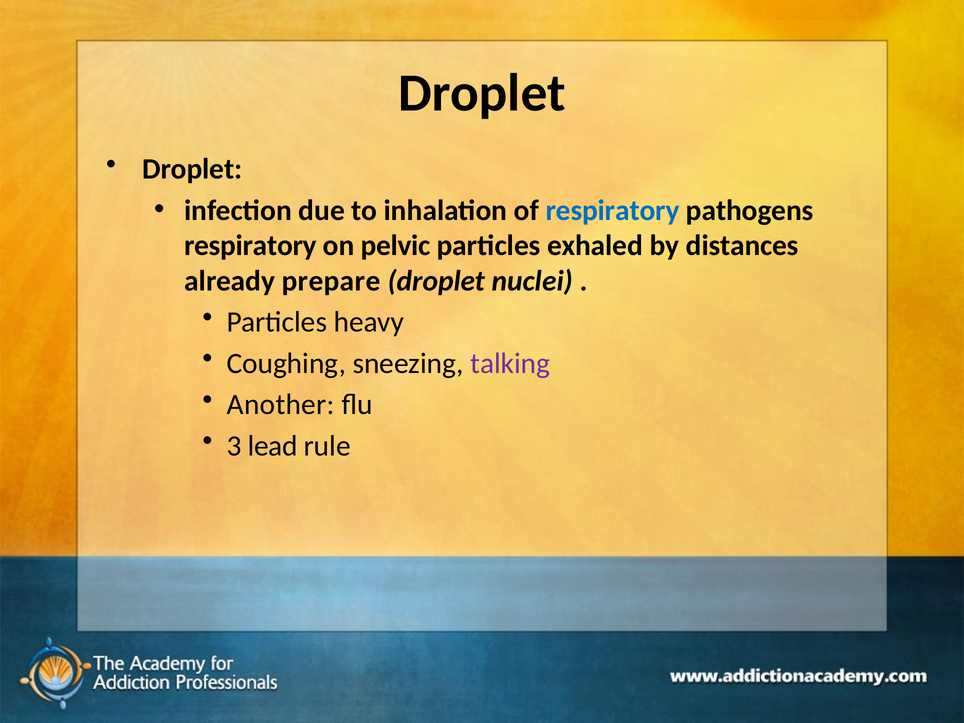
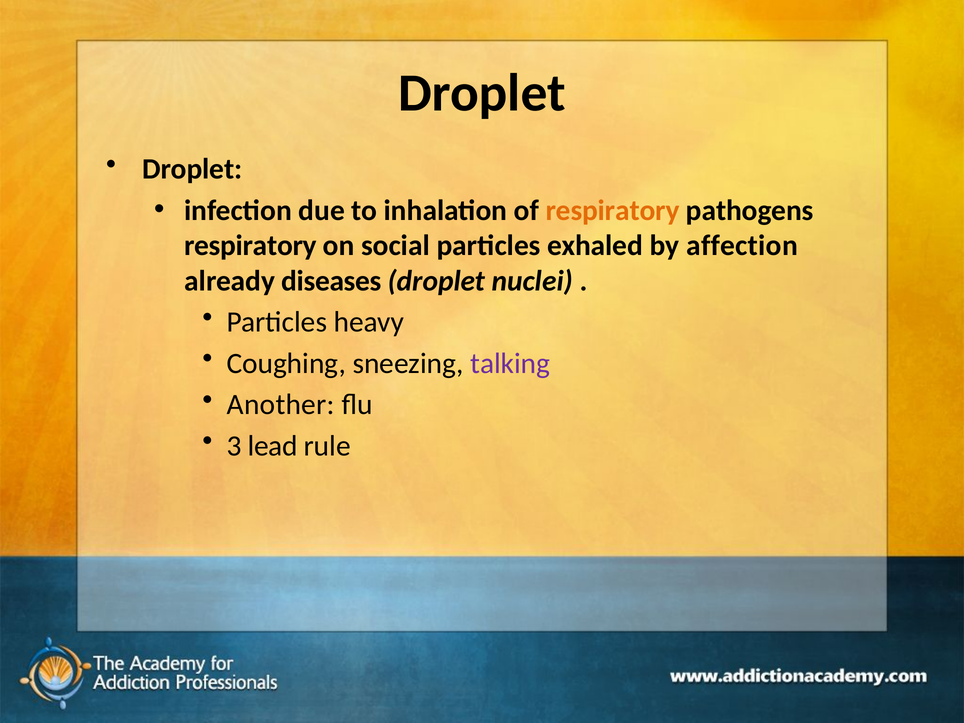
respiratory at (613, 210) colour: blue -> orange
pelvic: pelvic -> social
distances: distances -> affection
prepare: prepare -> diseases
